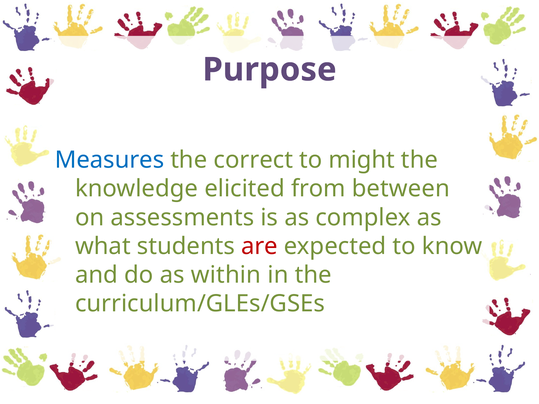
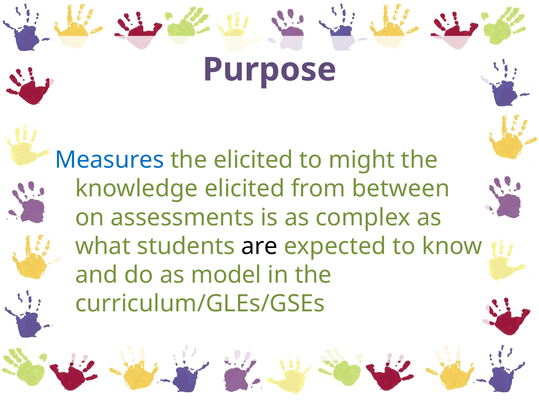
the correct: correct -> elicited
are colour: red -> black
within: within -> model
